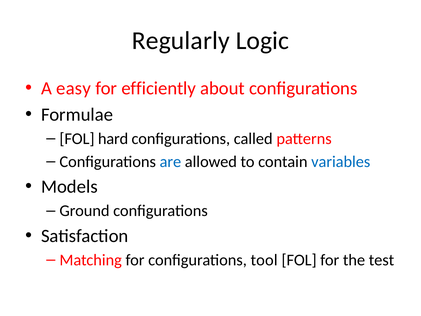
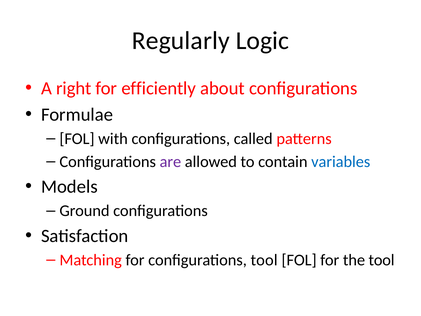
easy: easy -> right
hard: hard -> with
are colour: blue -> purple
the test: test -> tool
